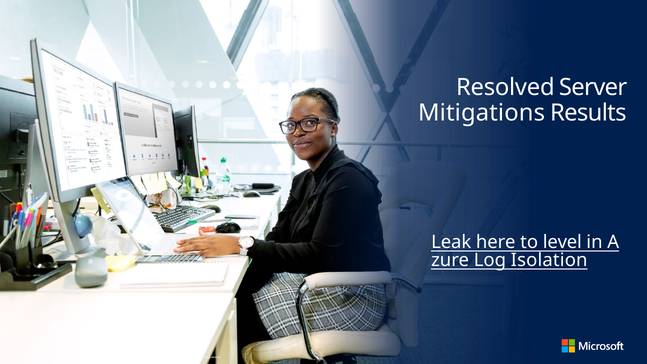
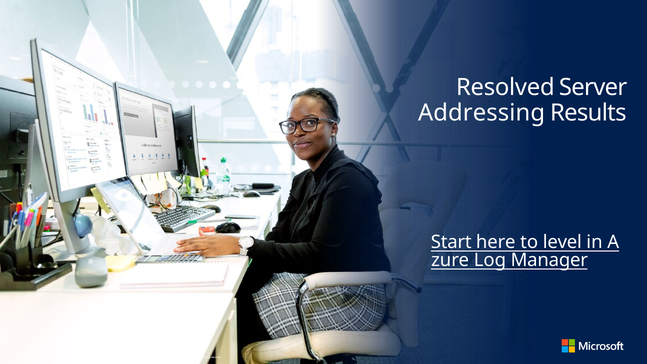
Mitigations: Mitigations -> Addressing
Leak: Leak -> Start
Isolation: Isolation -> Manager
